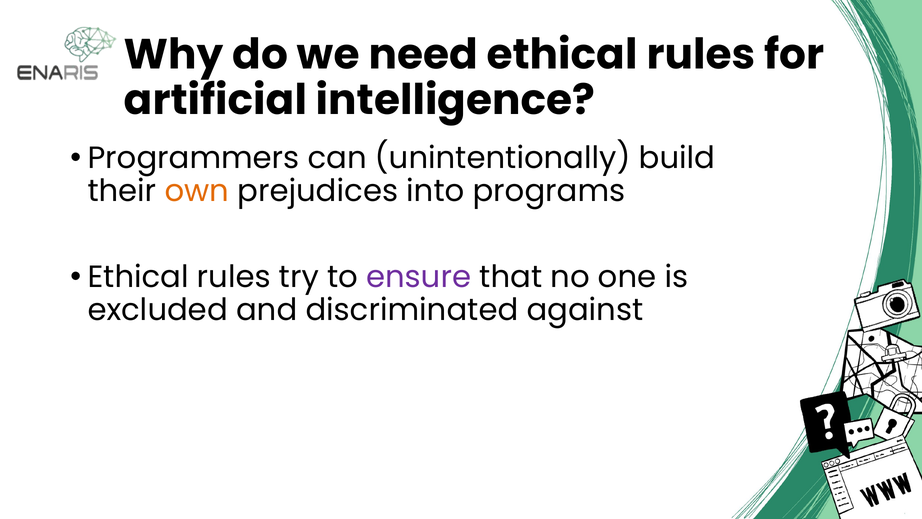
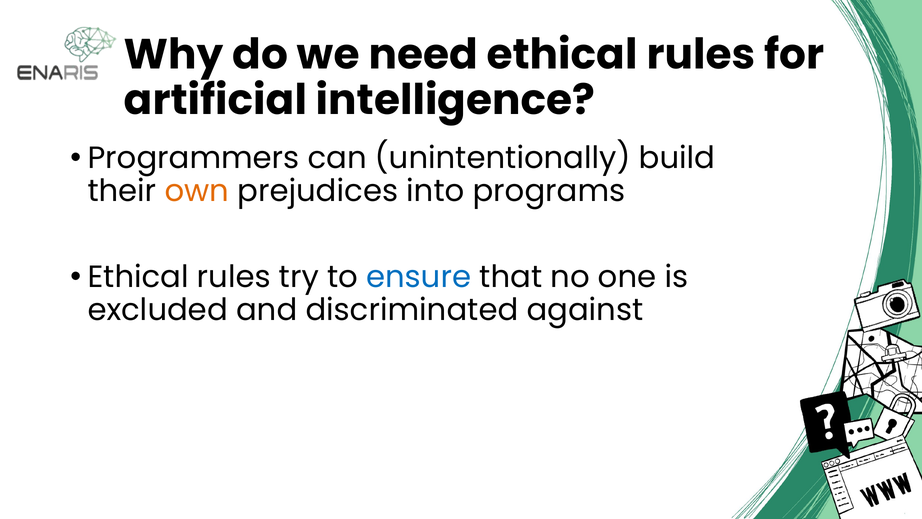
ensure colour: purple -> blue
